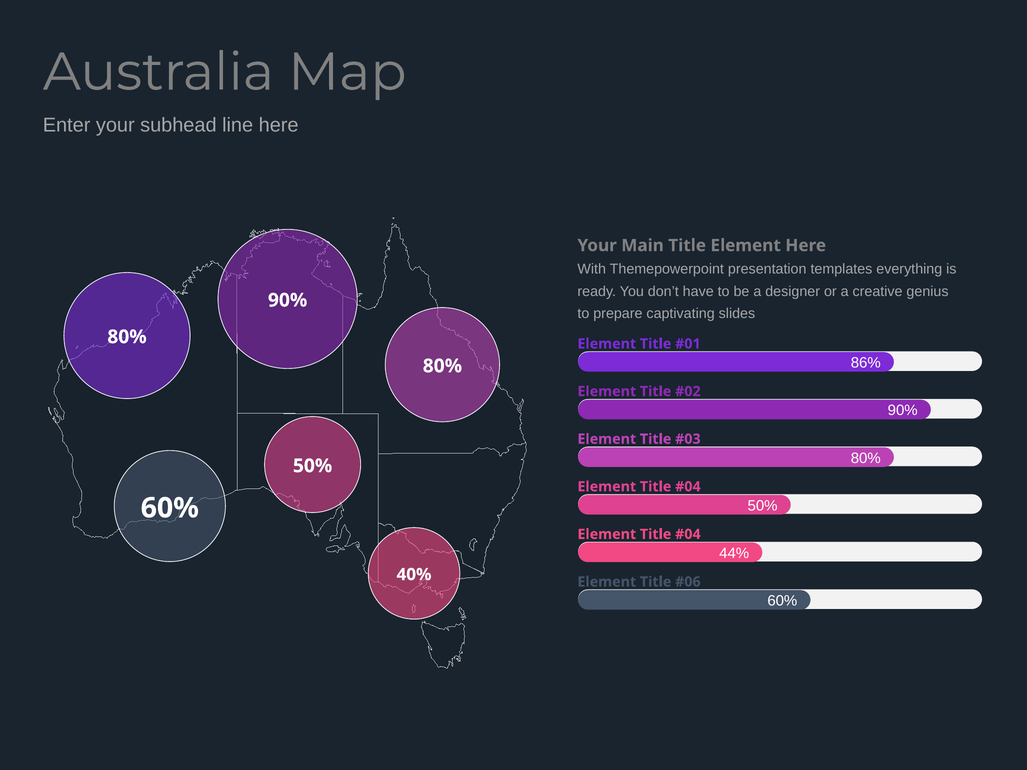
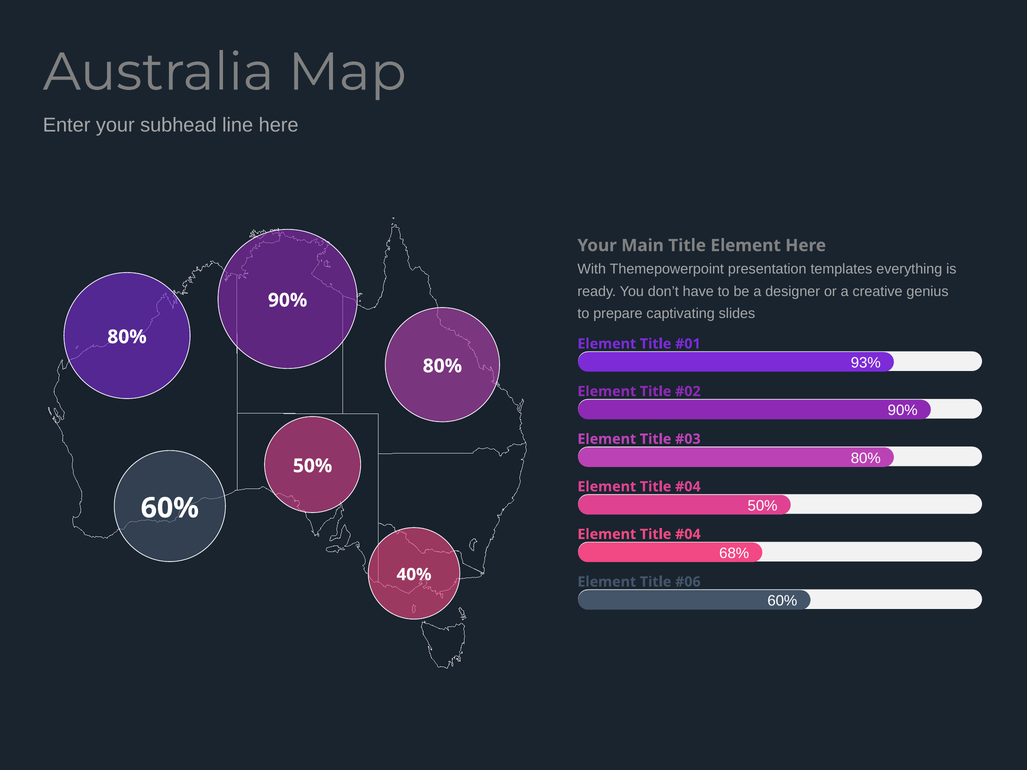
86%: 86% -> 93%
44%: 44% -> 68%
